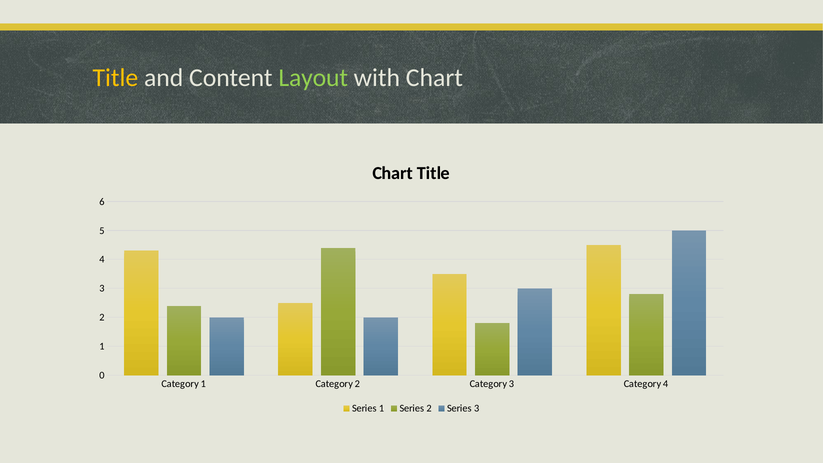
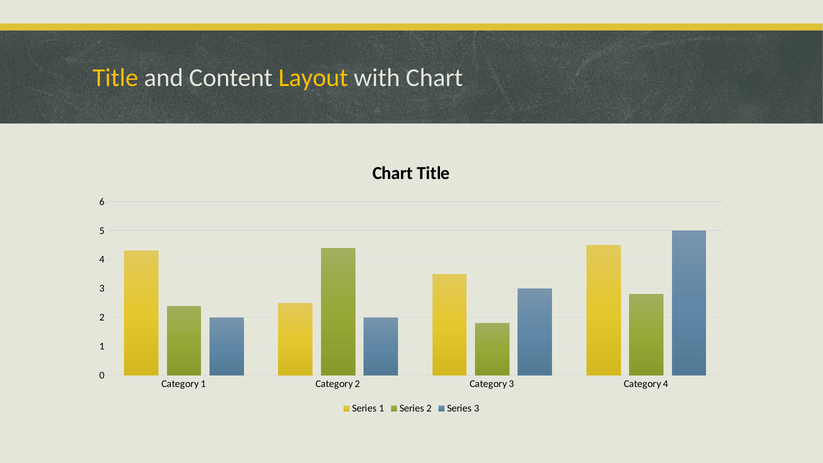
Layout colour: light green -> yellow
